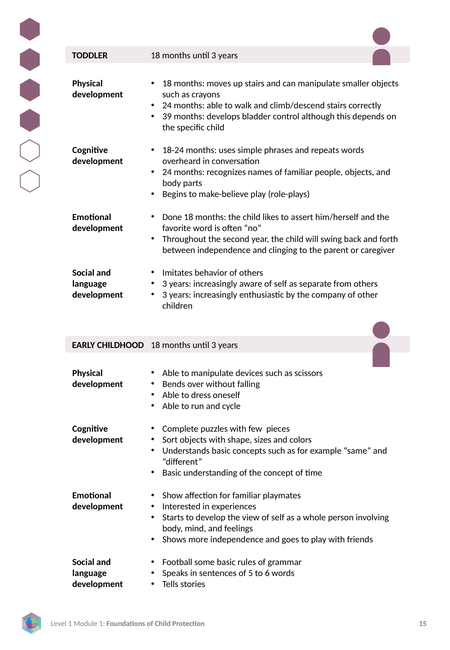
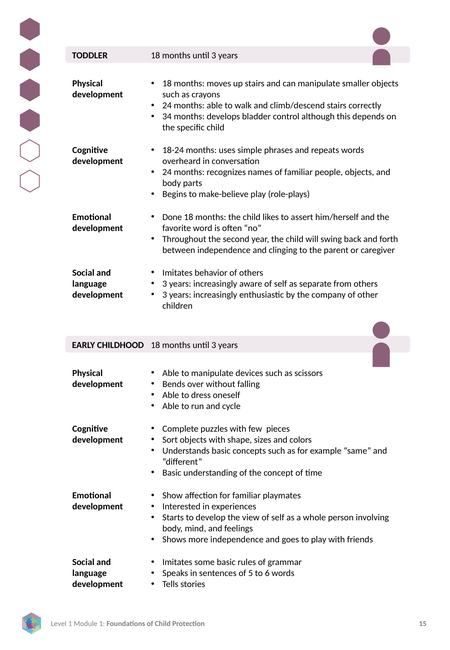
39: 39 -> 34
Football at (177, 562): Football -> Imitates
